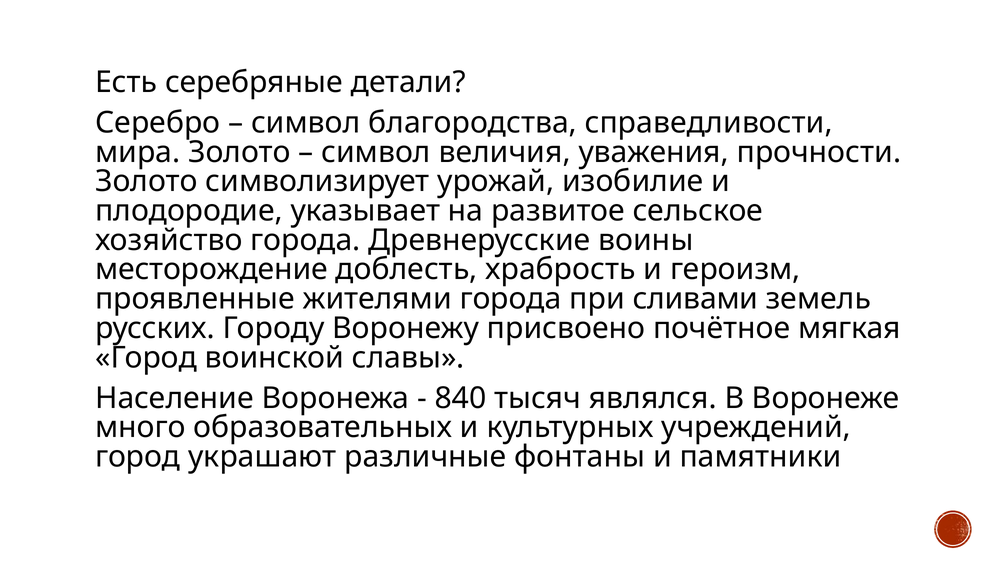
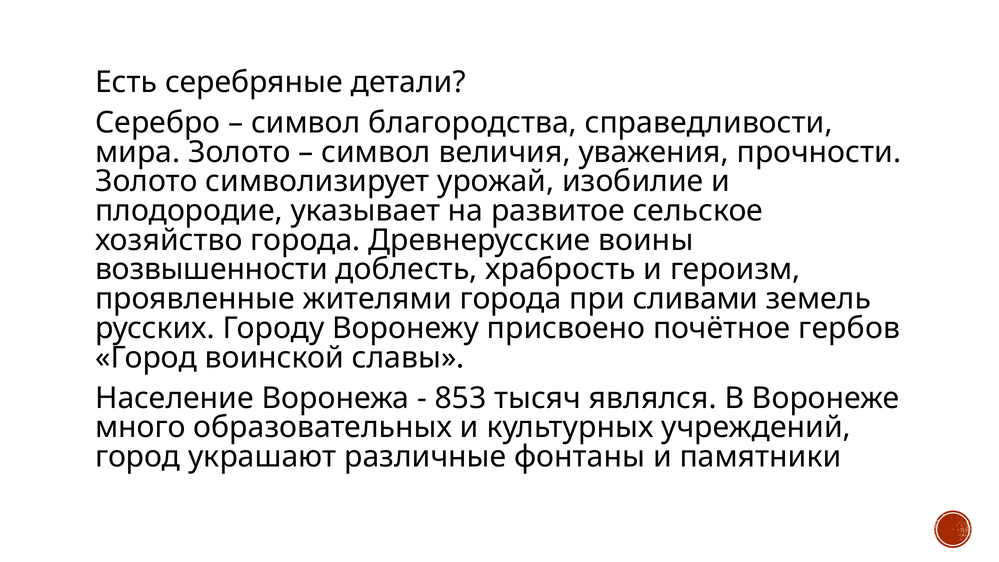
месторождение: месторождение -> возвышенности
мягкая: мягкая -> гербов
840: 840 -> 853
